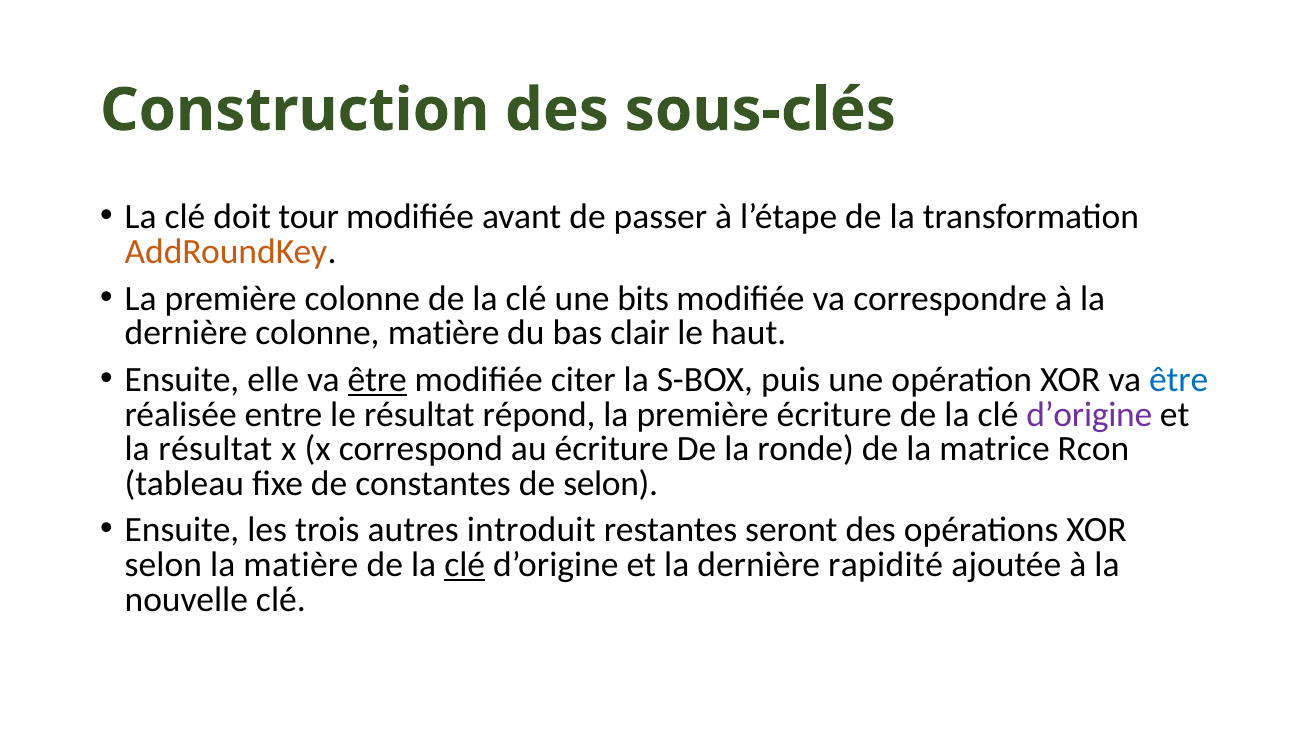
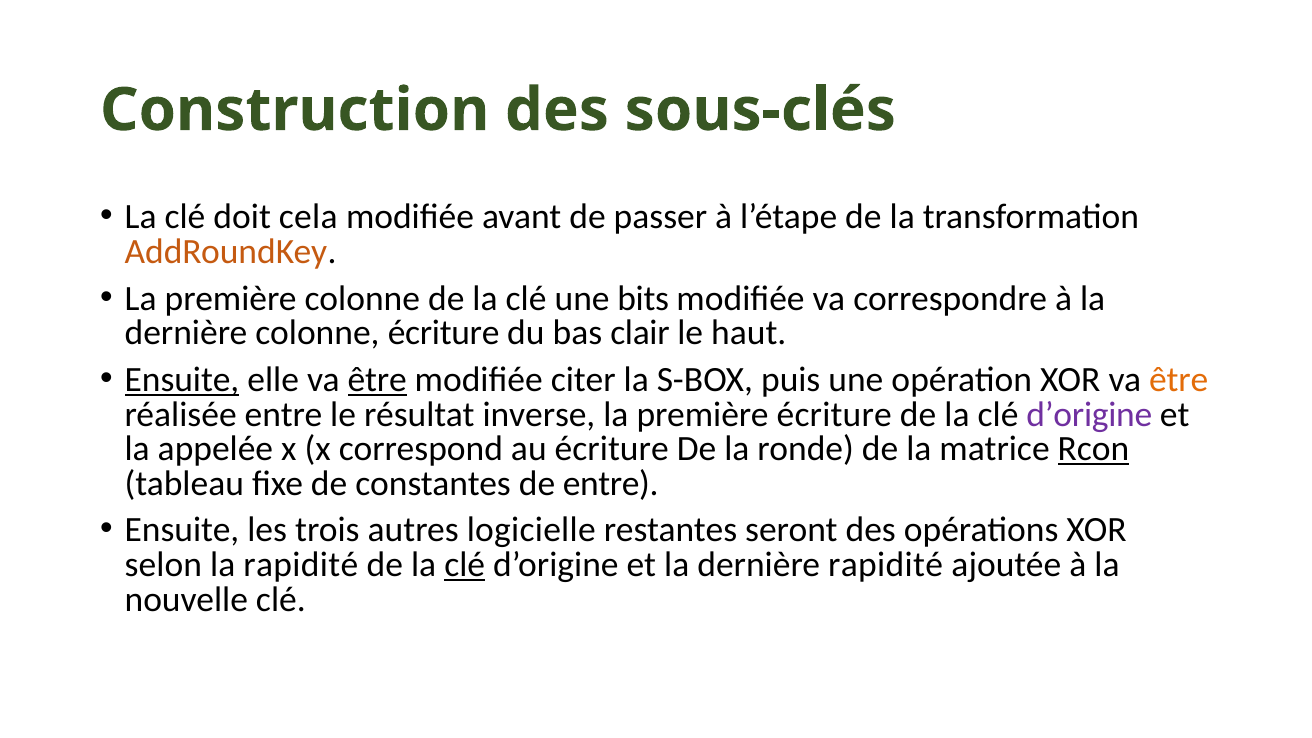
tour: tour -> cela
colonne matière: matière -> écriture
Ensuite at (182, 380) underline: none -> present
être at (1179, 380) colour: blue -> orange
répond: répond -> inverse
la résultat: résultat -> appelée
Rcon underline: none -> present
de selon: selon -> entre
introduit: introduit -> logicielle
la matière: matière -> rapidité
